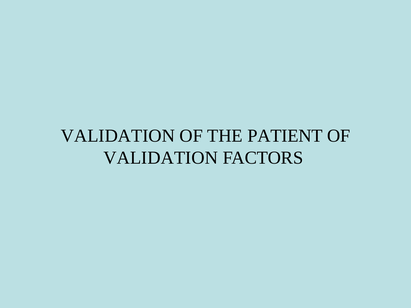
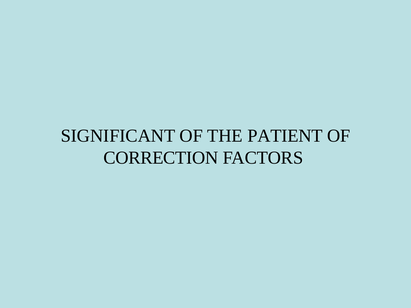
VALIDATION at (118, 136): VALIDATION -> SIGNIFICANT
VALIDATION at (161, 158): VALIDATION -> CORRECTION
